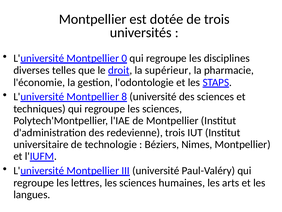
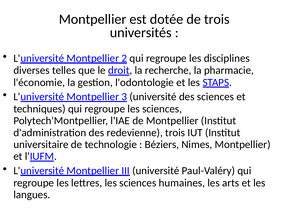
0: 0 -> 2
supérieur: supérieur -> recherche
8: 8 -> 3
